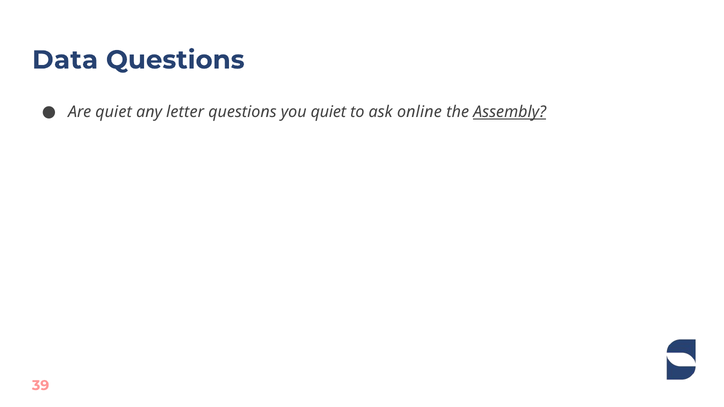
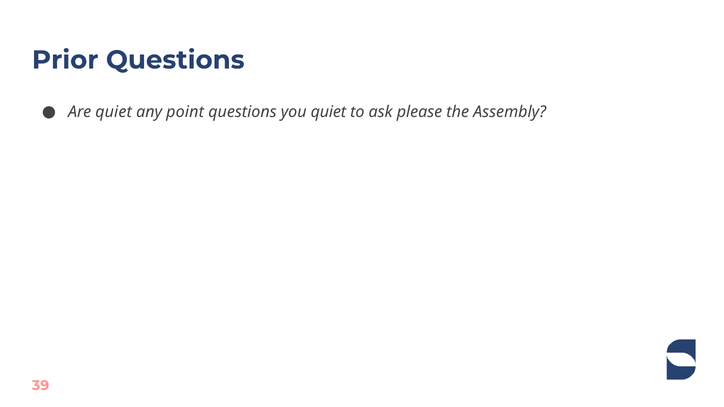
Data: Data -> Prior
letter: letter -> point
online: online -> please
Assembly underline: present -> none
